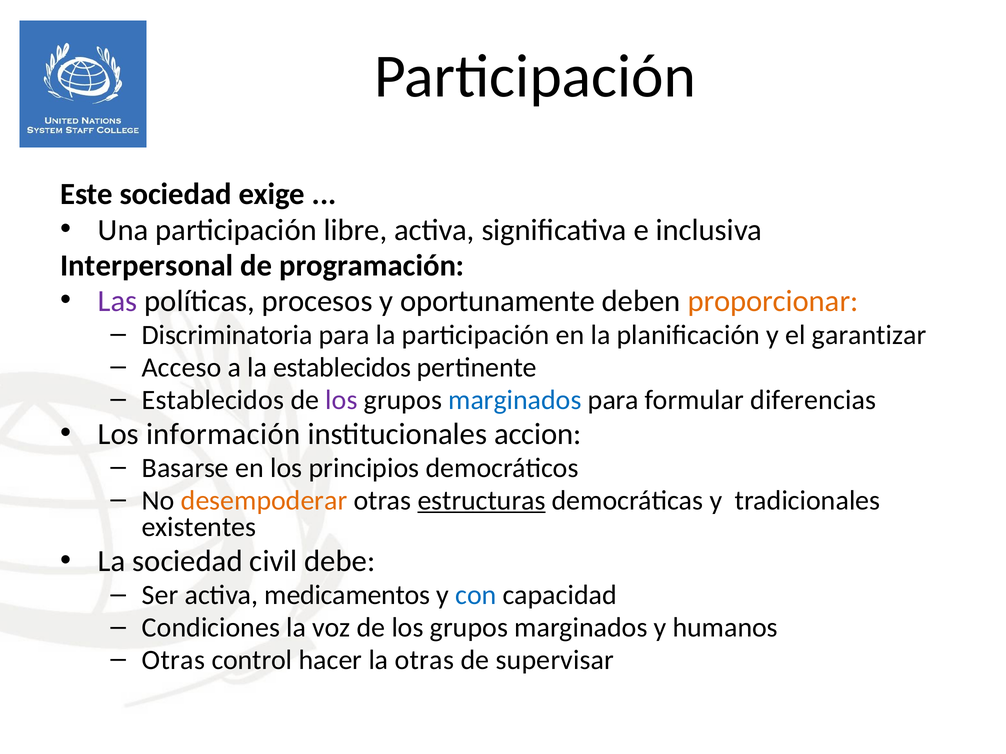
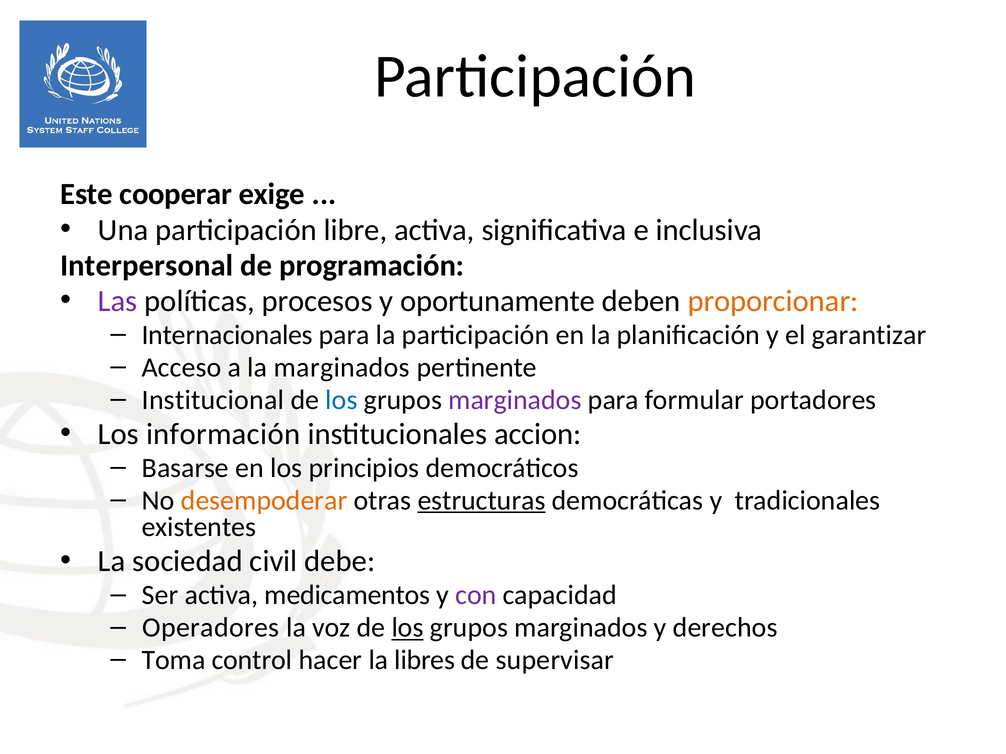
Este sociedad: sociedad -> cooperar
Discriminatoria: Discriminatoria -> Internacionales
la establecidos: establecidos -> marginados
Establecidos at (213, 400): Establecidos -> Institucional
los at (342, 400) colour: purple -> blue
marginados at (515, 400) colour: blue -> purple
diferencias: diferencias -> portadores
con colour: blue -> purple
Condiciones: Condiciones -> Operadores
los at (408, 628) underline: none -> present
humanos: humanos -> derechos
Otras at (173, 660): Otras -> Toma
la otras: otras -> libres
